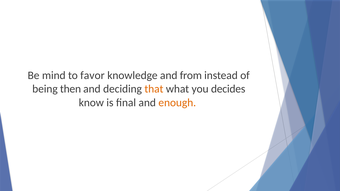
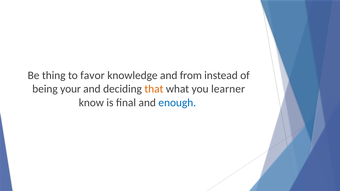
mind: mind -> thing
then: then -> your
decides: decides -> learner
enough colour: orange -> blue
